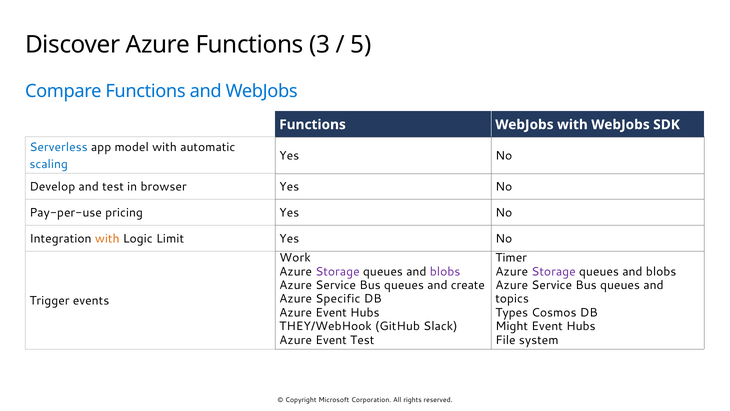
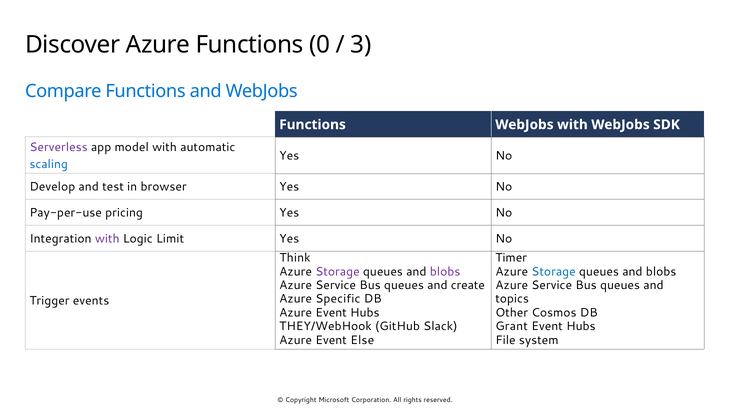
3: 3 -> 0
5: 5 -> 3
Serverless colour: blue -> purple
with at (107, 239) colour: orange -> purple
Work: Work -> Think
Storage at (554, 271) colour: purple -> blue
Types: Types -> Other
Might: Might -> Grant
Event Test: Test -> Else
